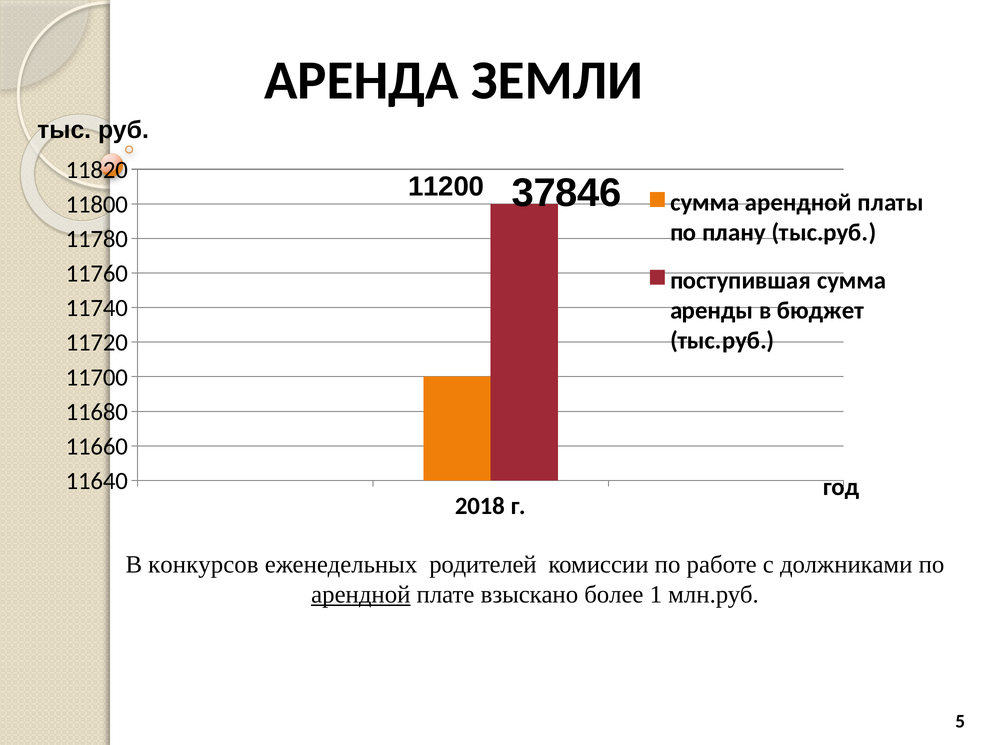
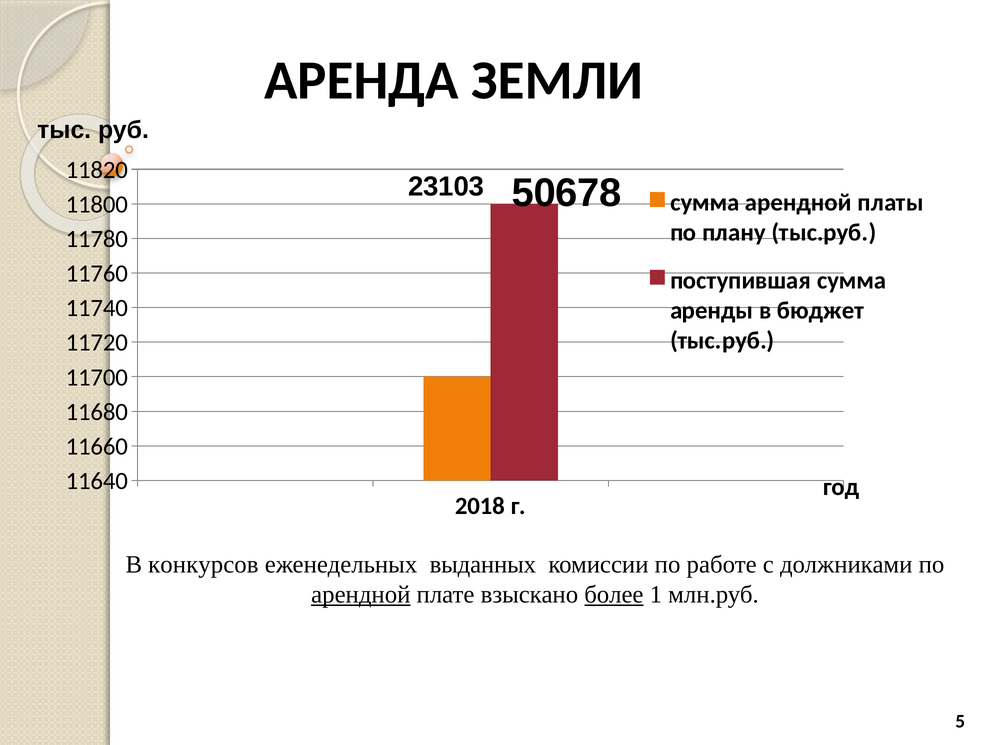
11200: 11200 -> 23103
37846: 37846 -> 50678
родителей: родителей -> выданных
более underline: none -> present
